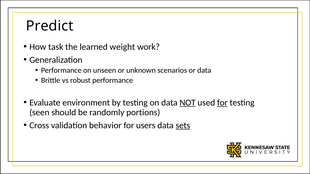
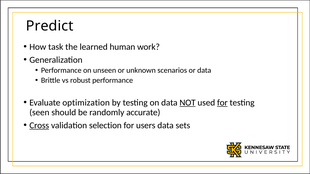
weight: weight -> human
environment: environment -> optimization
portions: portions -> accurate
Cross underline: none -> present
behavior: behavior -> selection
sets underline: present -> none
